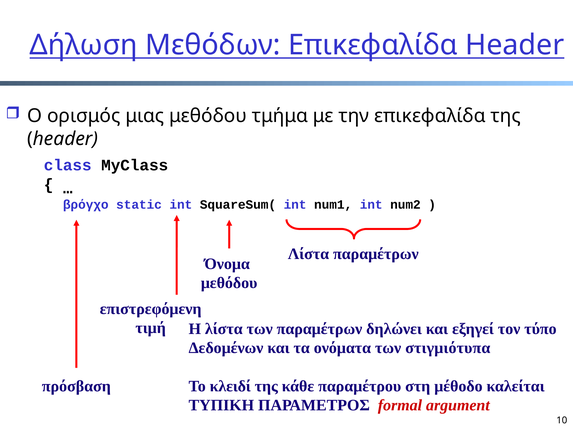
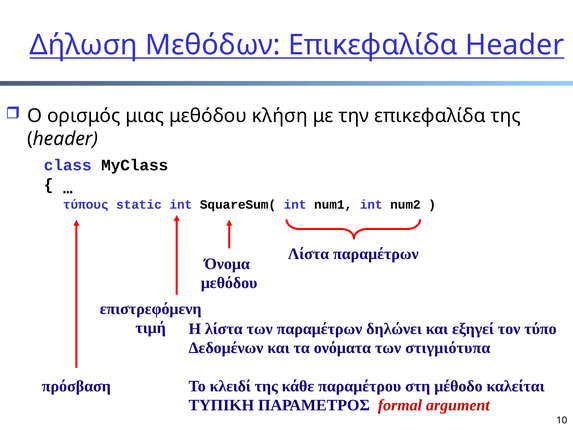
τμήμα: τμήμα -> κλήση
βρόγχο: βρόγχο -> τύπους
